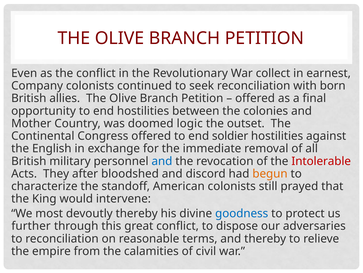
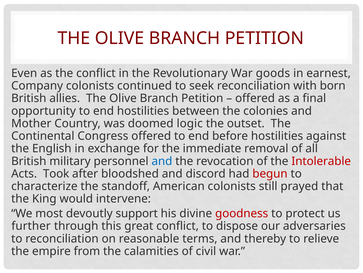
collect: collect -> goods
soldier: soldier -> before
They: They -> Took
begun colour: orange -> red
devoutly thereby: thereby -> support
goodness colour: blue -> red
